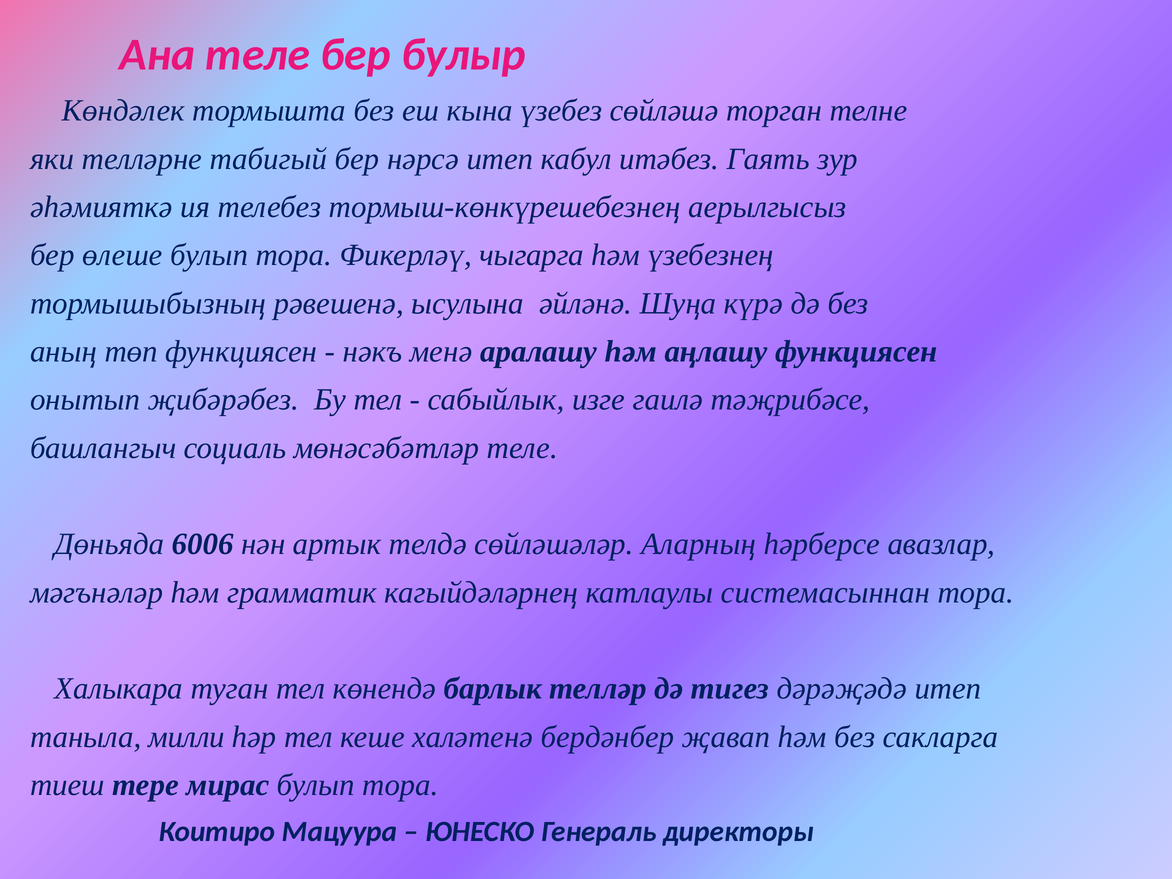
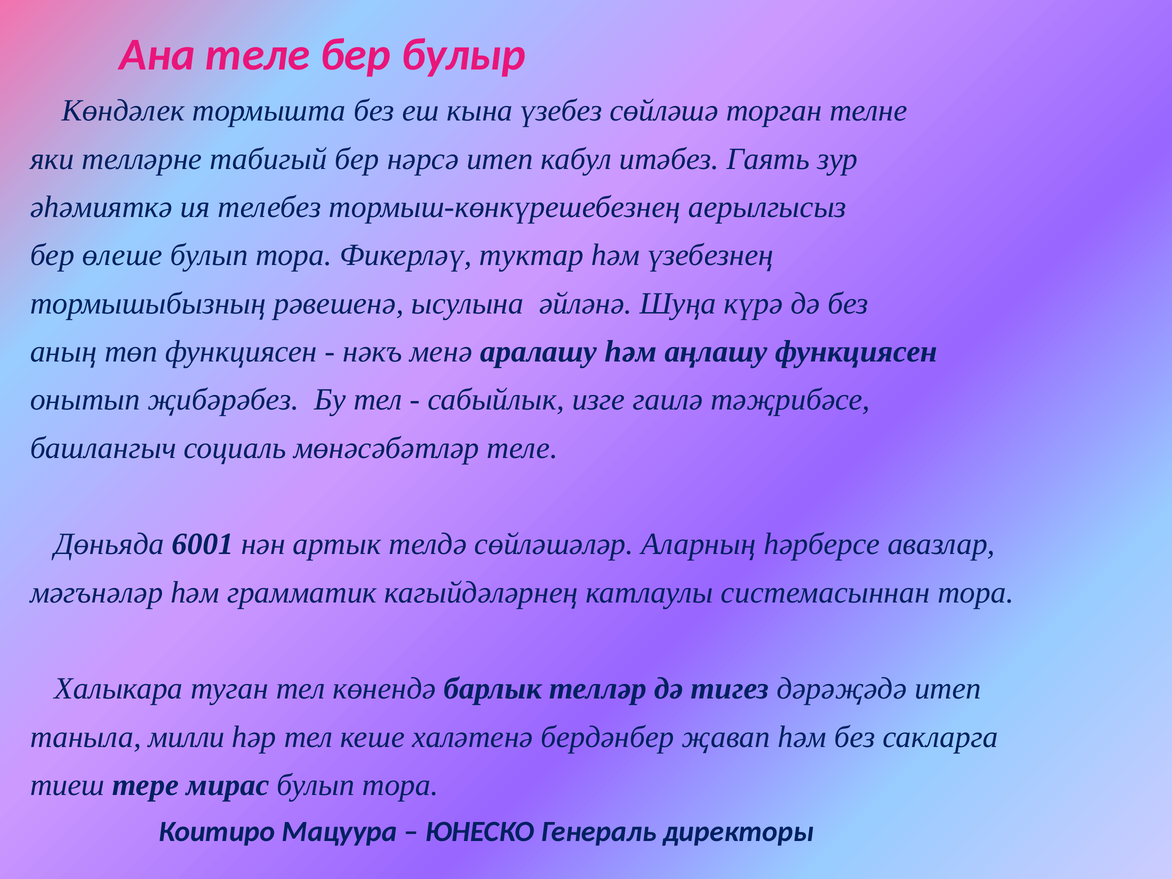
чыгарга: чыгарга -> туктар
6006: 6006 -> 6001
